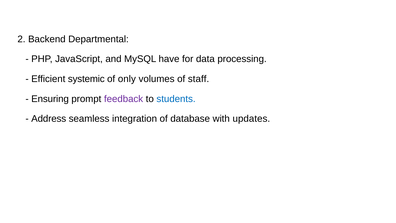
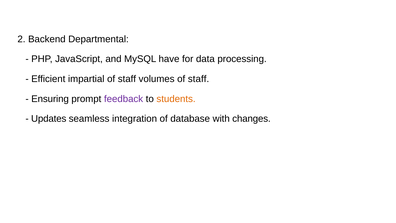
systemic: systemic -> impartial
only at (127, 79): only -> staff
students colour: blue -> orange
Address: Address -> Updates
updates: updates -> changes
